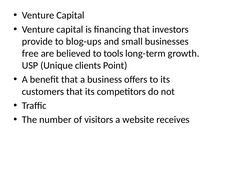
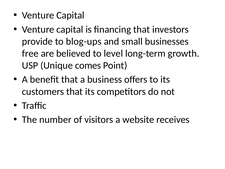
tools: tools -> level
clients: clients -> comes
